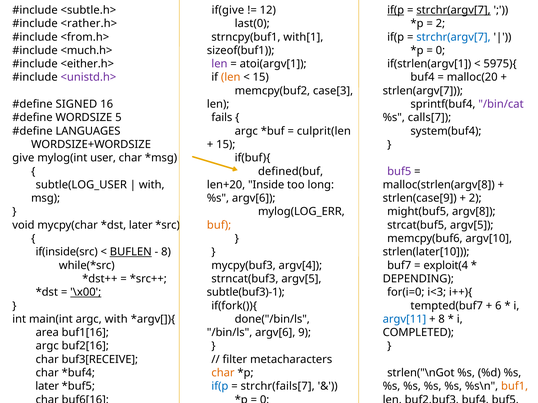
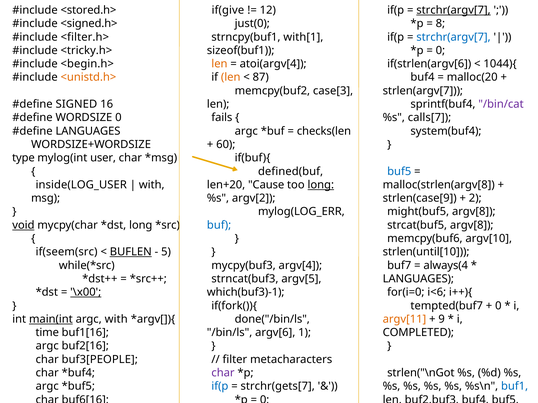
<subtle.h>: <subtle.h> -> <stored.h>
if(p at (396, 10) underline: present -> none
<rather.h>: <rather.h> -> <signed.h>
last(0: last(0 -> just(0
2 at (440, 24): 2 -> 8
<from.h>: <from.h> -> <filter.h>
<much.h>: <much.h> -> <tricky.h>
<either.h>: <either.h> -> <begin.h>
len at (219, 64) colour: purple -> orange
atoi(argv[1: atoi(argv[1 -> atoi(argv[4
if(strlen(argv[1: if(strlen(argv[1 -> if(strlen(argv[6
5975){: 5975){ -> 1044){
<unistd.h> colour: purple -> orange
15 at (261, 77): 15 -> 87
WORDSIZE 5: 5 -> 0
culprit(len: culprit(len -> checks(len
15 at (226, 145): 15 -> 60
give: give -> type
buf5 at (399, 172) colour: purple -> blue
subtle(LOG_USER: subtle(LOG_USER -> inside(LOG_USER
Inside: Inside -> Cause
long at (321, 185) underline: none -> present
%s argv[6: argv[6 -> argv[2
void underline: none -> present
later at (141, 225): later -> long
buf colour: orange -> blue
strcat(buf5 argv[5: argv[5 -> argv[8
if(inside(src: if(inside(src -> if(seem(src
8 at (166, 252): 8 -> 5
strlen(later[10: strlen(later[10 -> strlen(until[10
exploit(4: exploit(4 -> always(4
DEPENDING at (418, 279): DEPENDING -> LANGUAGES
subtle(buf3)-1: subtle(buf3)-1 -> which(buf3)-1
i<3: i<3 -> i<6
6 at (498, 306): 6 -> 0
main(int underline: none -> present
argv[11 colour: blue -> orange
8 at (442, 319): 8 -> 9
area: area -> time
9: 9 -> 1
buf3[RECEIVE: buf3[RECEIVE -> buf3[PEOPLE
char at (223, 373) colour: orange -> purple
later at (47, 387): later -> argc
strchr(fails[7: strchr(fails[7 -> strchr(gets[7
buf1 colour: orange -> blue
